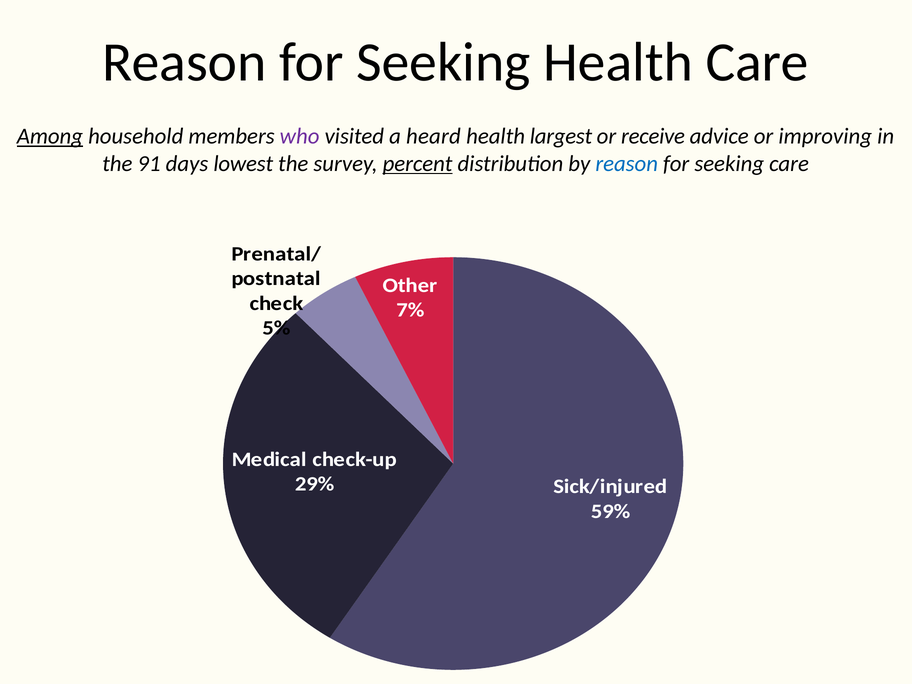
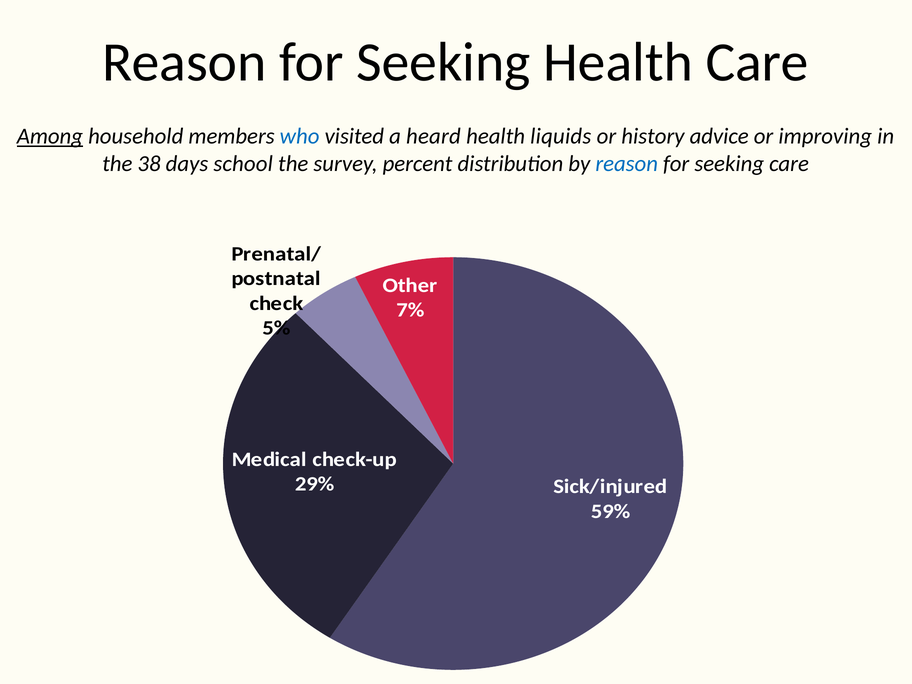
who colour: purple -> blue
largest: largest -> liquids
receive: receive -> history
91: 91 -> 38
lowest: lowest -> school
percent underline: present -> none
